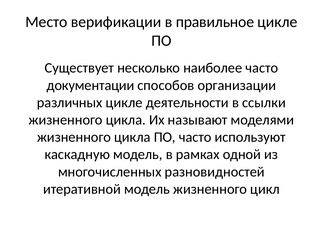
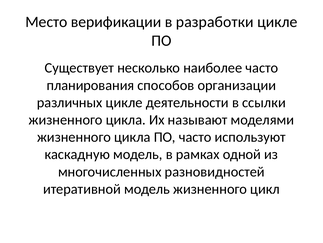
правильное: правильное -> разработки
документации: документации -> планирования
